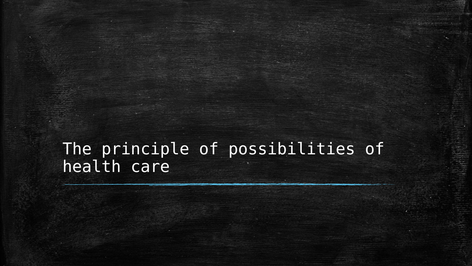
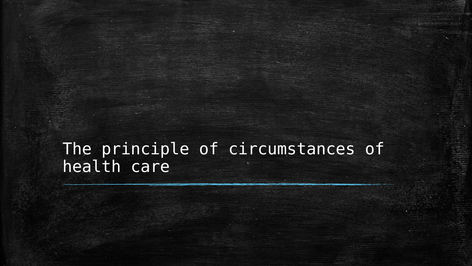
possibilities: possibilities -> circumstances
